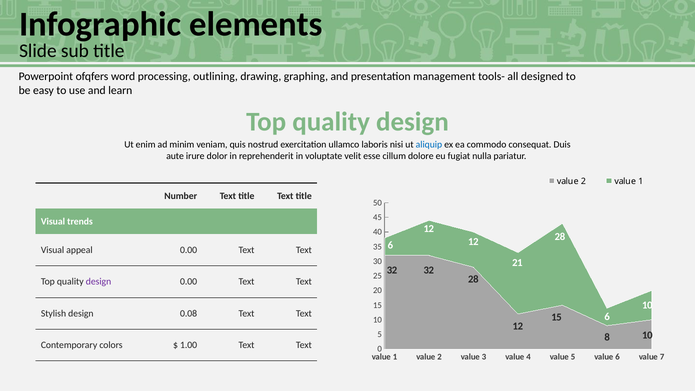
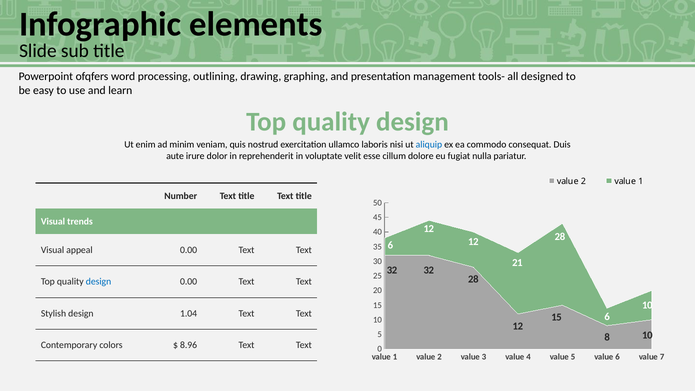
design at (99, 282) colour: purple -> blue
0.08: 0.08 -> 1.04
1.00: 1.00 -> 8.96
